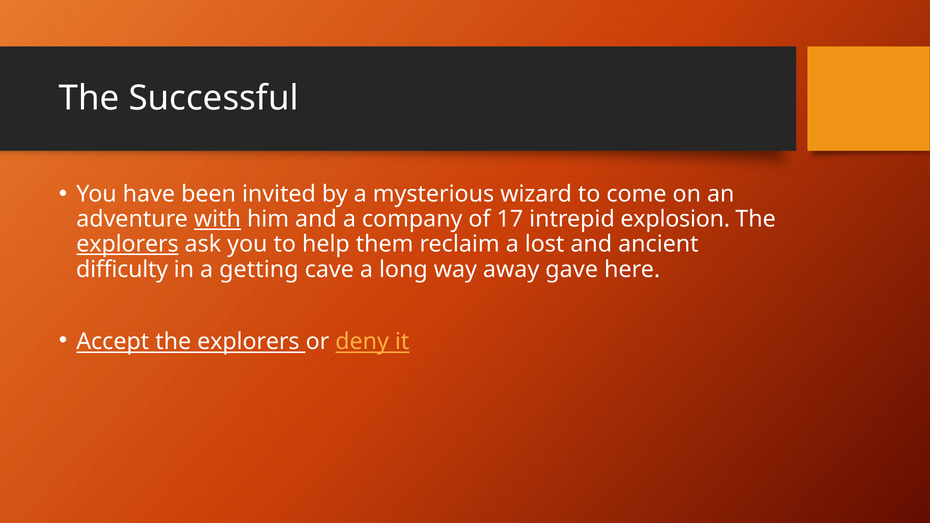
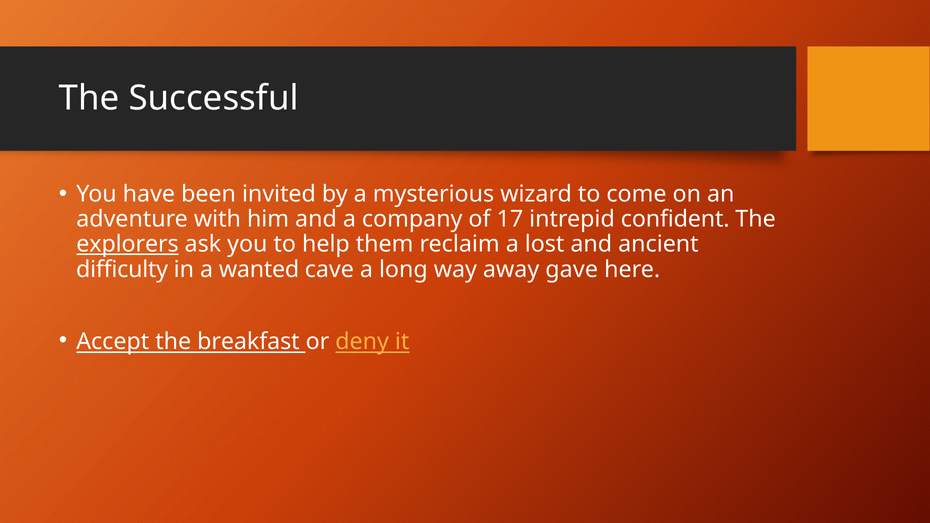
with underline: present -> none
explosion: explosion -> confident
getting: getting -> wanted
Accept the explorers: explorers -> breakfast
